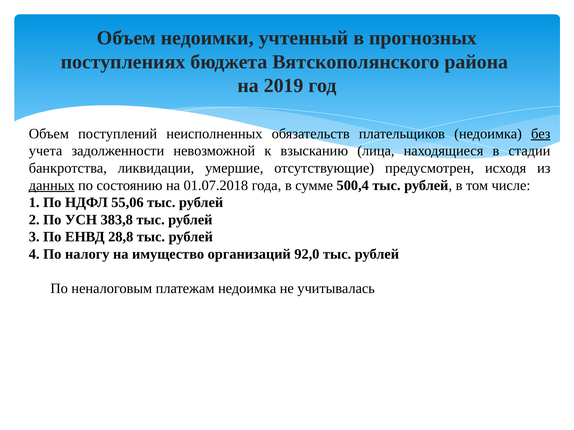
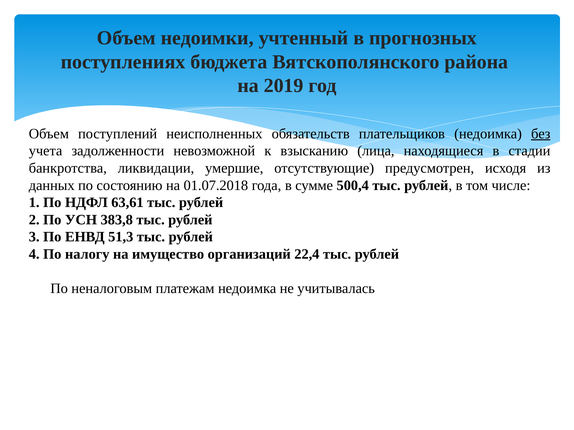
данных underline: present -> none
55,06: 55,06 -> 63,61
28,8: 28,8 -> 51,3
92,0: 92,0 -> 22,4
